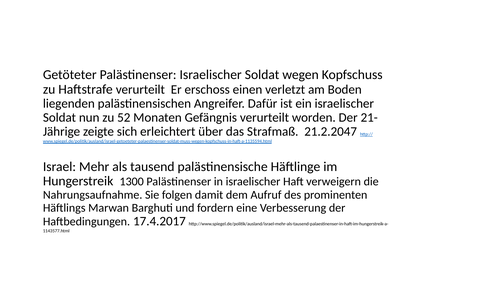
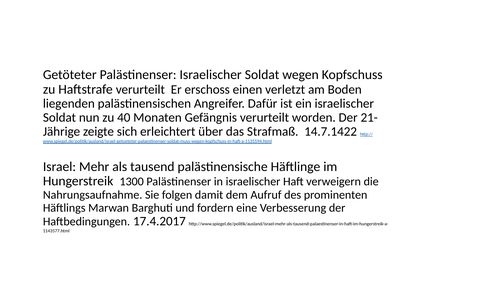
52: 52 -> 40
21.2.2047: 21.2.2047 -> 14.7.1422
